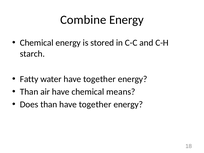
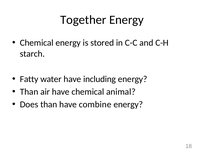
Combine: Combine -> Together
water have together: together -> including
means: means -> animal
together at (95, 104): together -> combine
